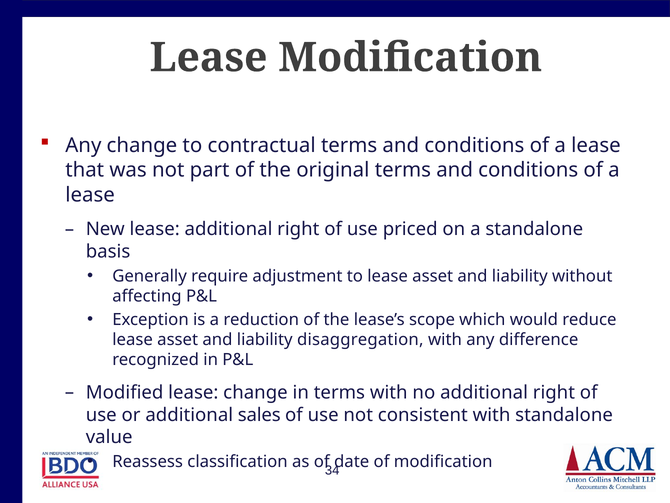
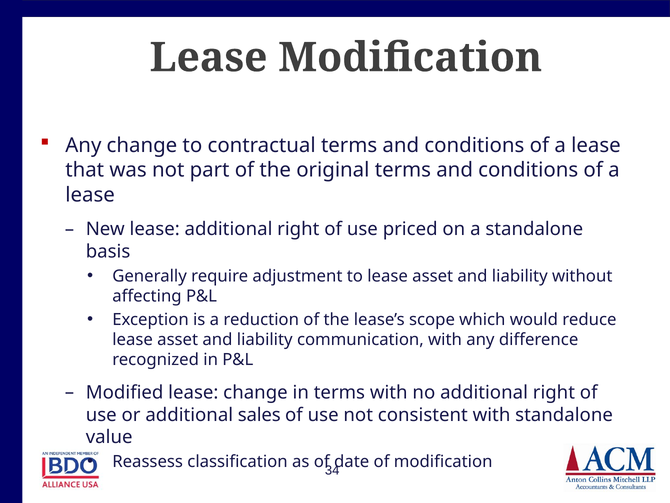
disaggregation: disaggregation -> communication
